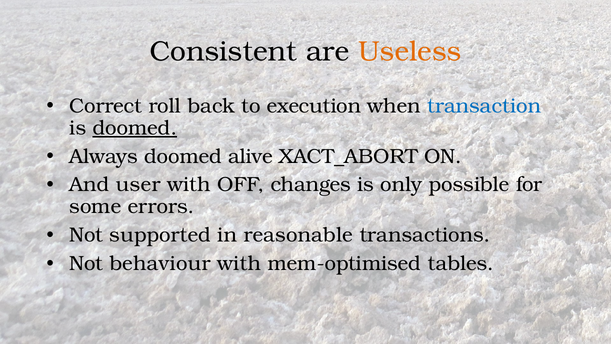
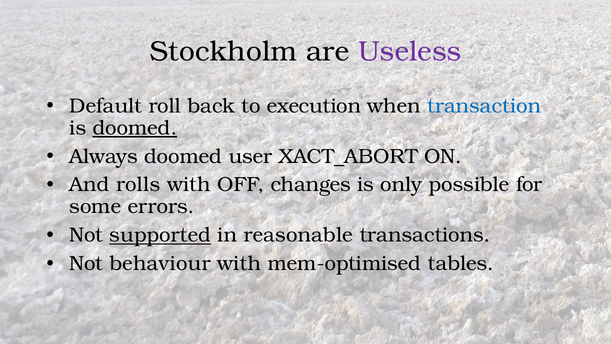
Consistent: Consistent -> Stockholm
Useless colour: orange -> purple
Correct: Correct -> Default
alive: alive -> user
user: user -> rolls
supported underline: none -> present
